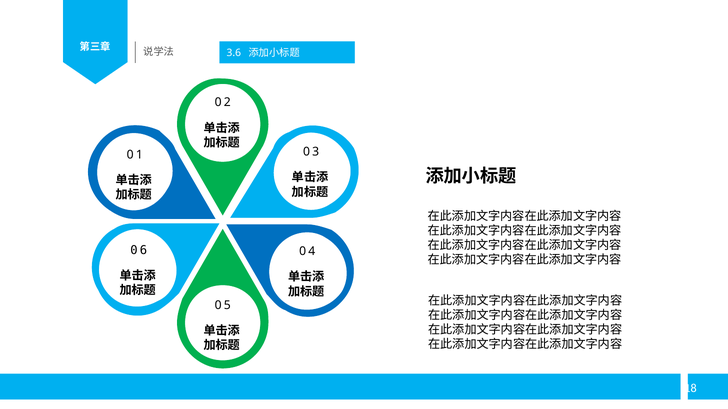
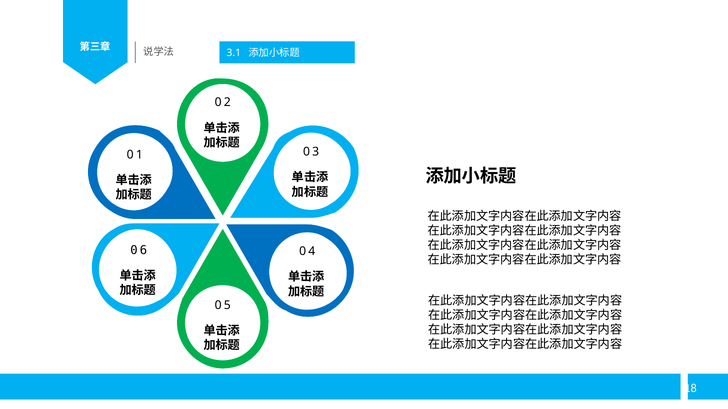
3.6: 3.6 -> 3.1
